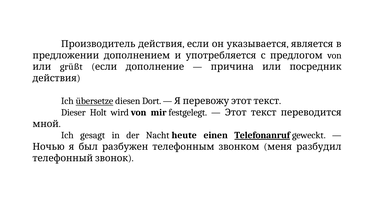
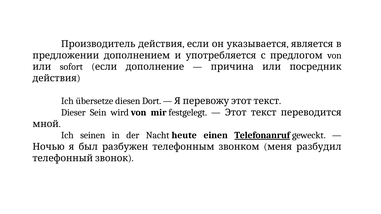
grüßt: grüßt -> sofort
übersetze underline: present -> none
Holt: Holt -> Sein
gesagt: gesagt -> seinen
